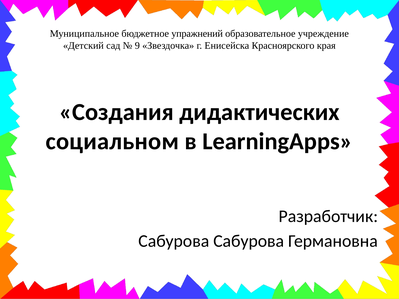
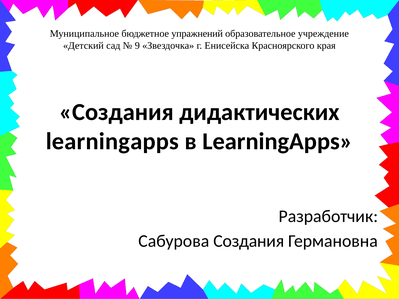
социальном at (112, 141): социальном -> learningapps
Сабурова Сабурова: Сабурова -> Создания
